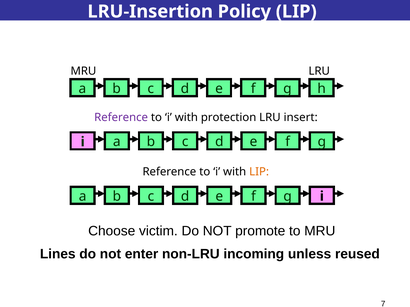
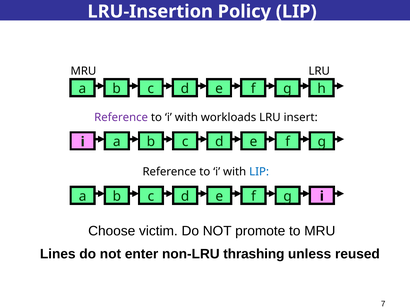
protection: protection -> workloads
LIP at (259, 172) colour: orange -> blue
incoming: incoming -> thrashing
